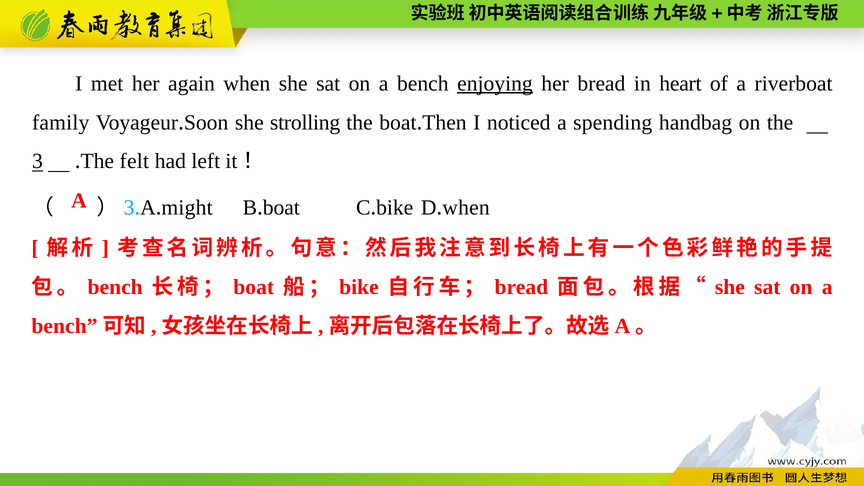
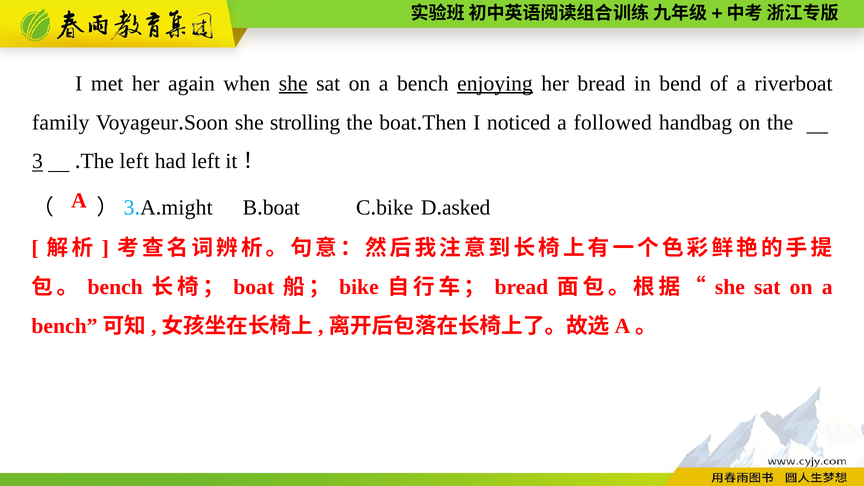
she at (293, 84) underline: none -> present
heart: heart -> bend
spending: spending -> followed
The felt: felt -> left
when at (466, 207): when -> asked
